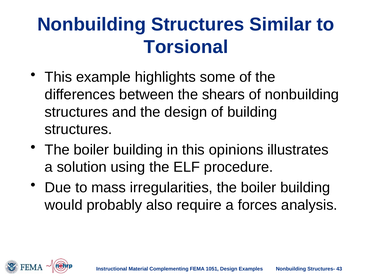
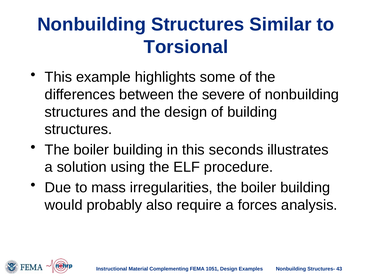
shears: shears -> severe
opinions: opinions -> seconds
